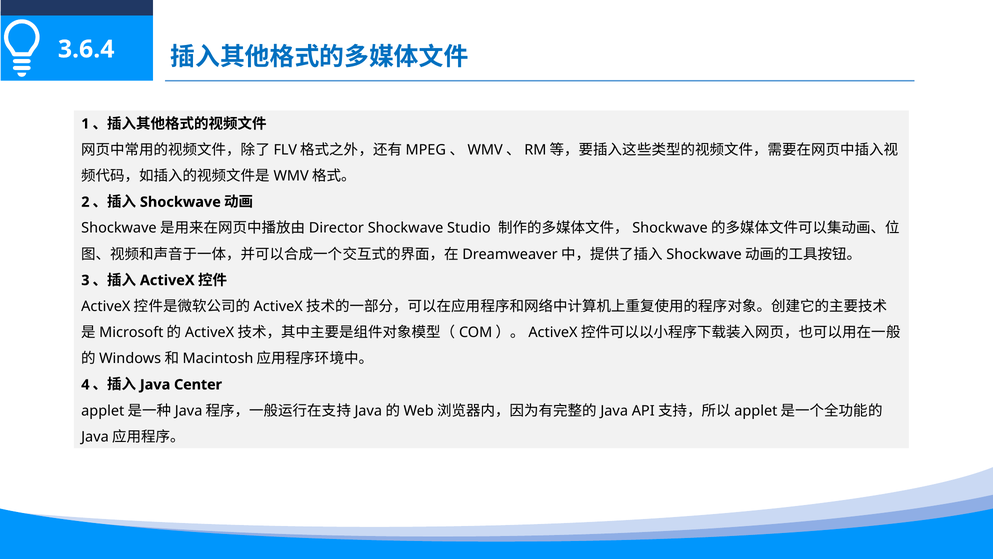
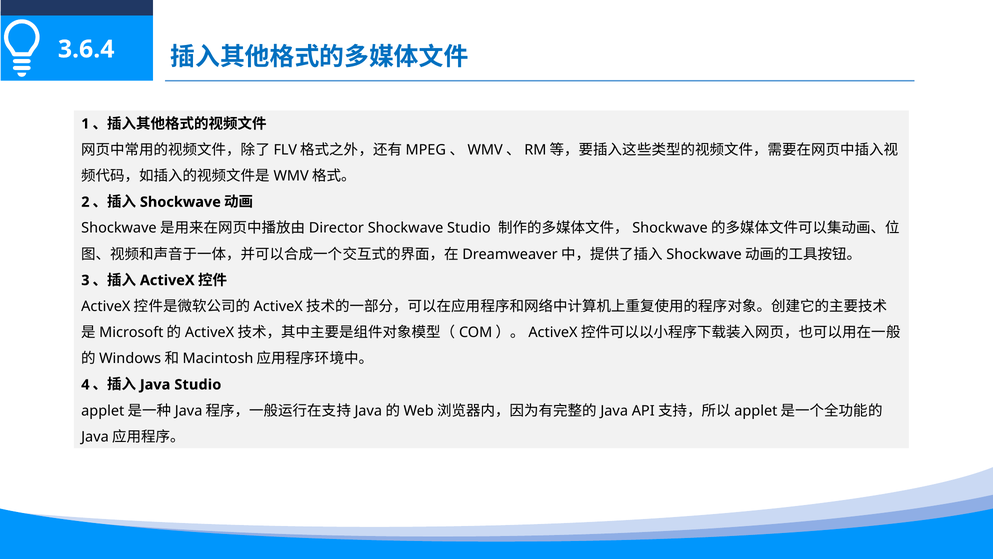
Center at (198, 384): Center -> Studio
